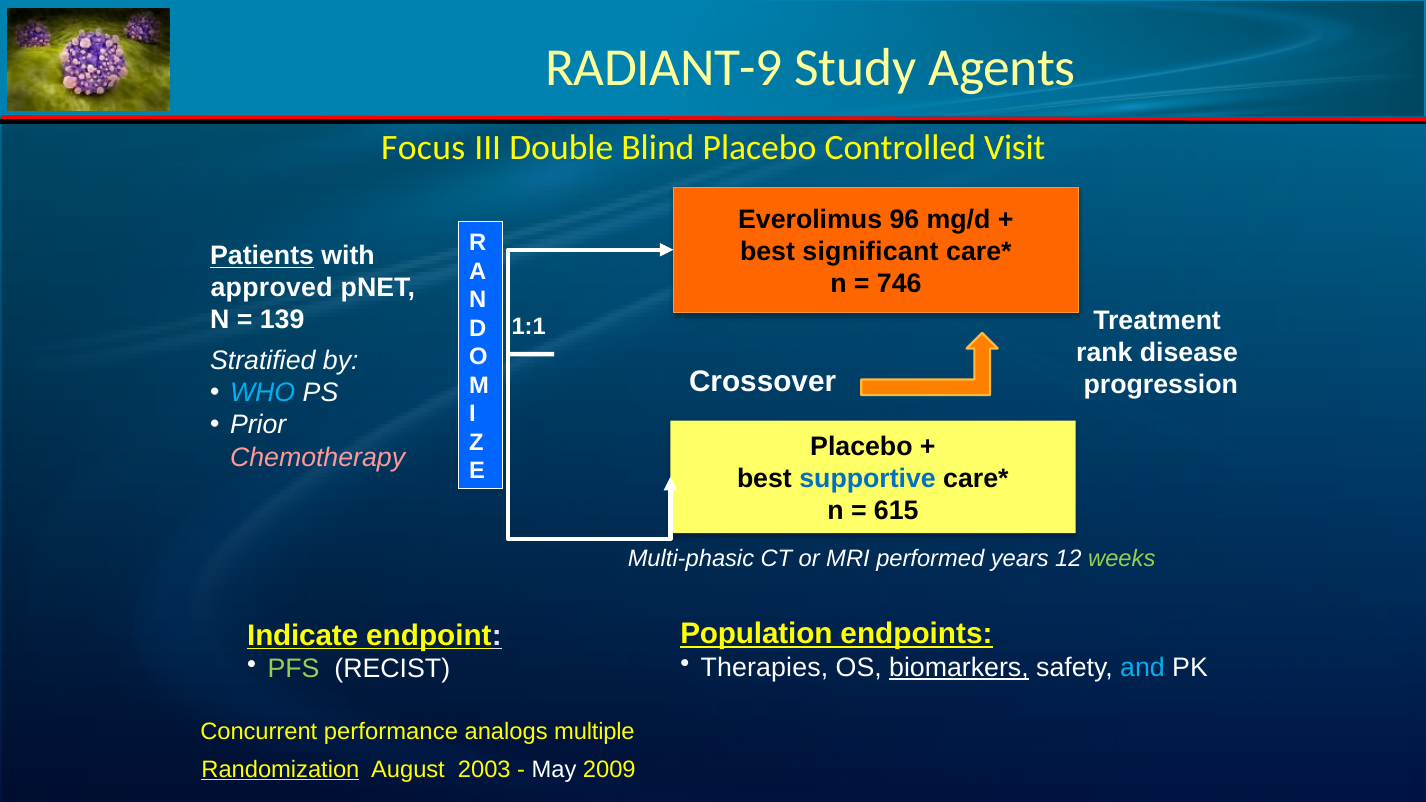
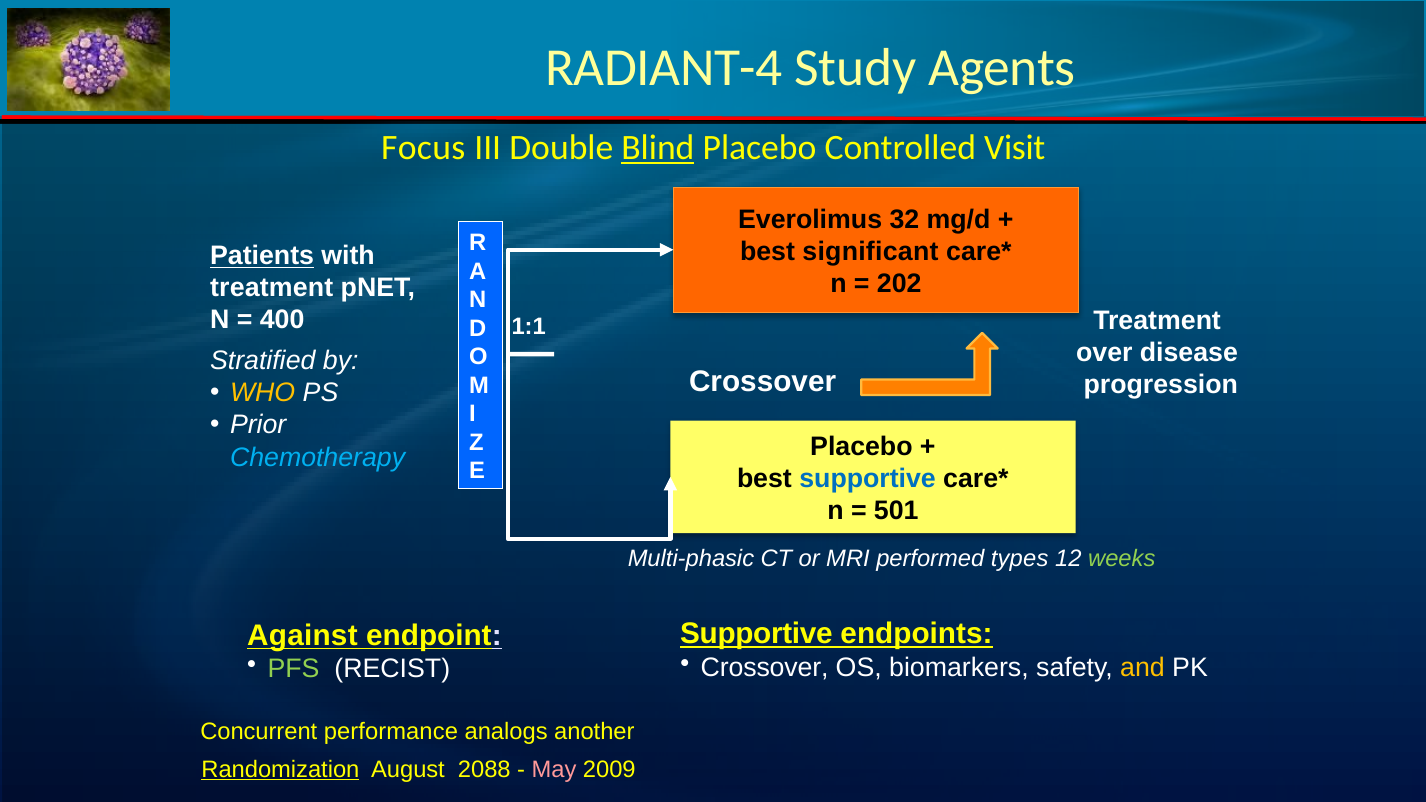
RADIANT-9: RADIANT-9 -> RADIANT-4
Blind underline: none -> present
96: 96 -> 32
746: 746 -> 202
approved at (272, 288): approved -> treatment
139: 139 -> 400
rank: rank -> over
WHO colour: light blue -> yellow
Chemotherapy colour: pink -> light blue
615: 615 -> 501
years: years -> types
Population at (756, 634): Population -> Supportive
Indicate: Indicate -> Against
Therapies at (764, 668): Therapies -> Crossover
biomarkers underline: present -> none
and colour: light blue -> yellow
multiple: multiple -> another
2003: 2003 -> 2088
May colour: white -> pink
